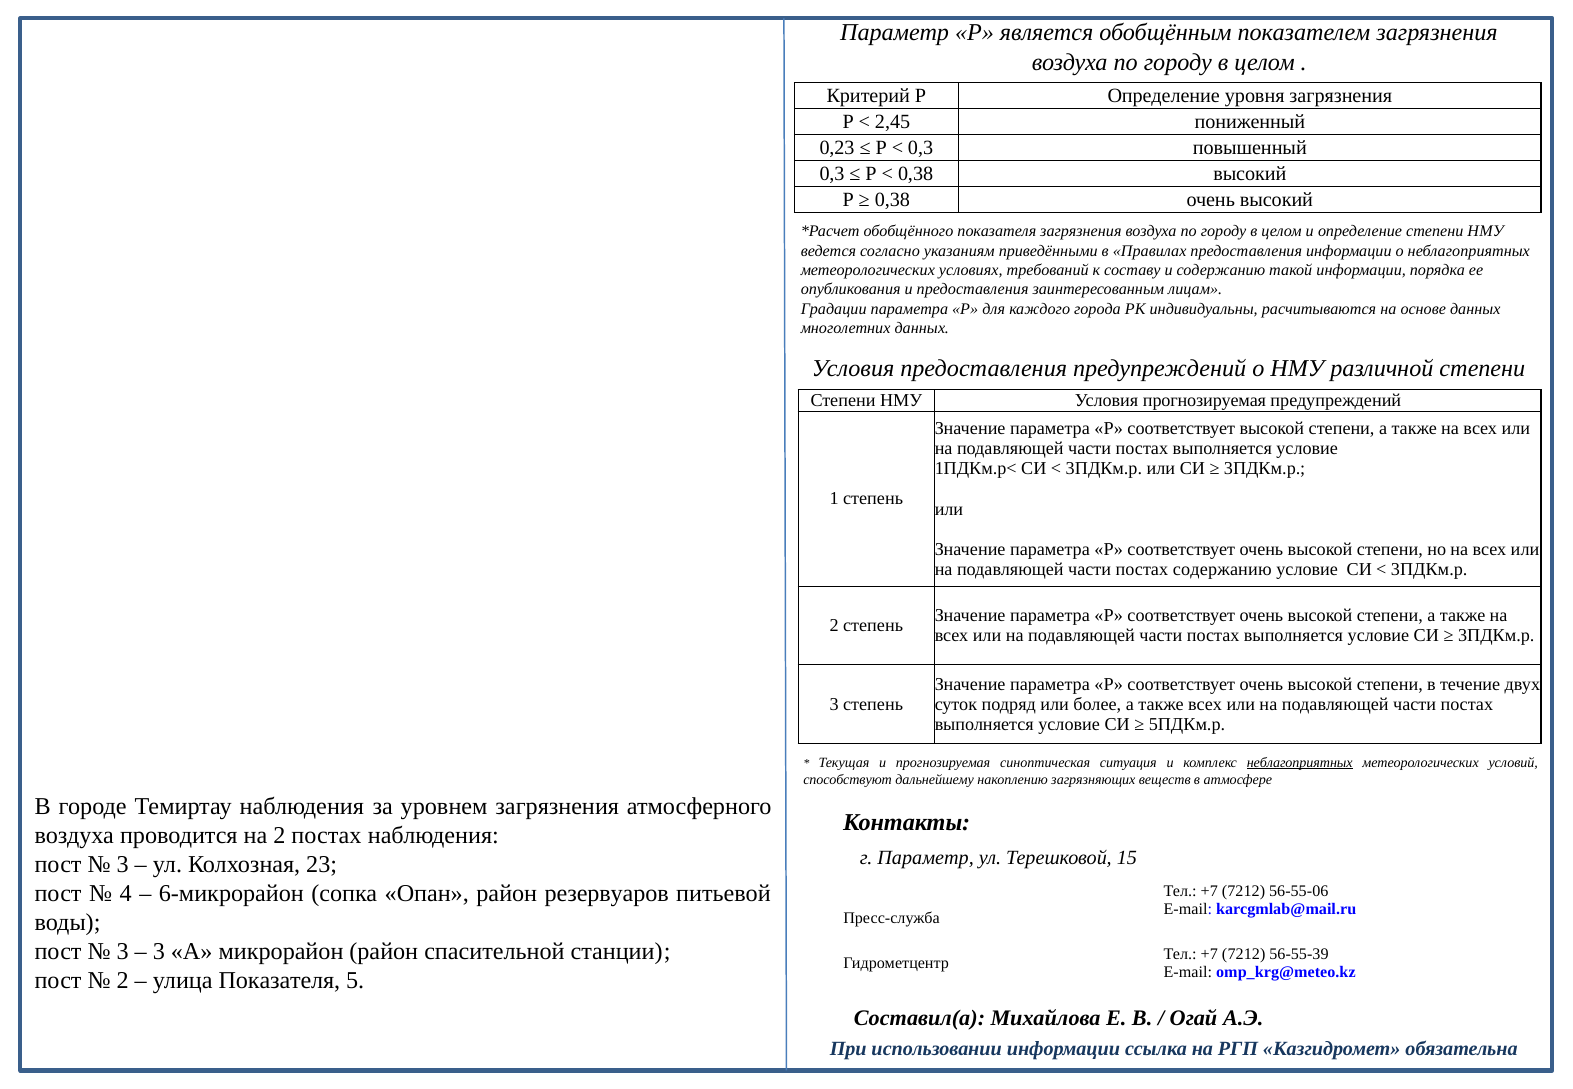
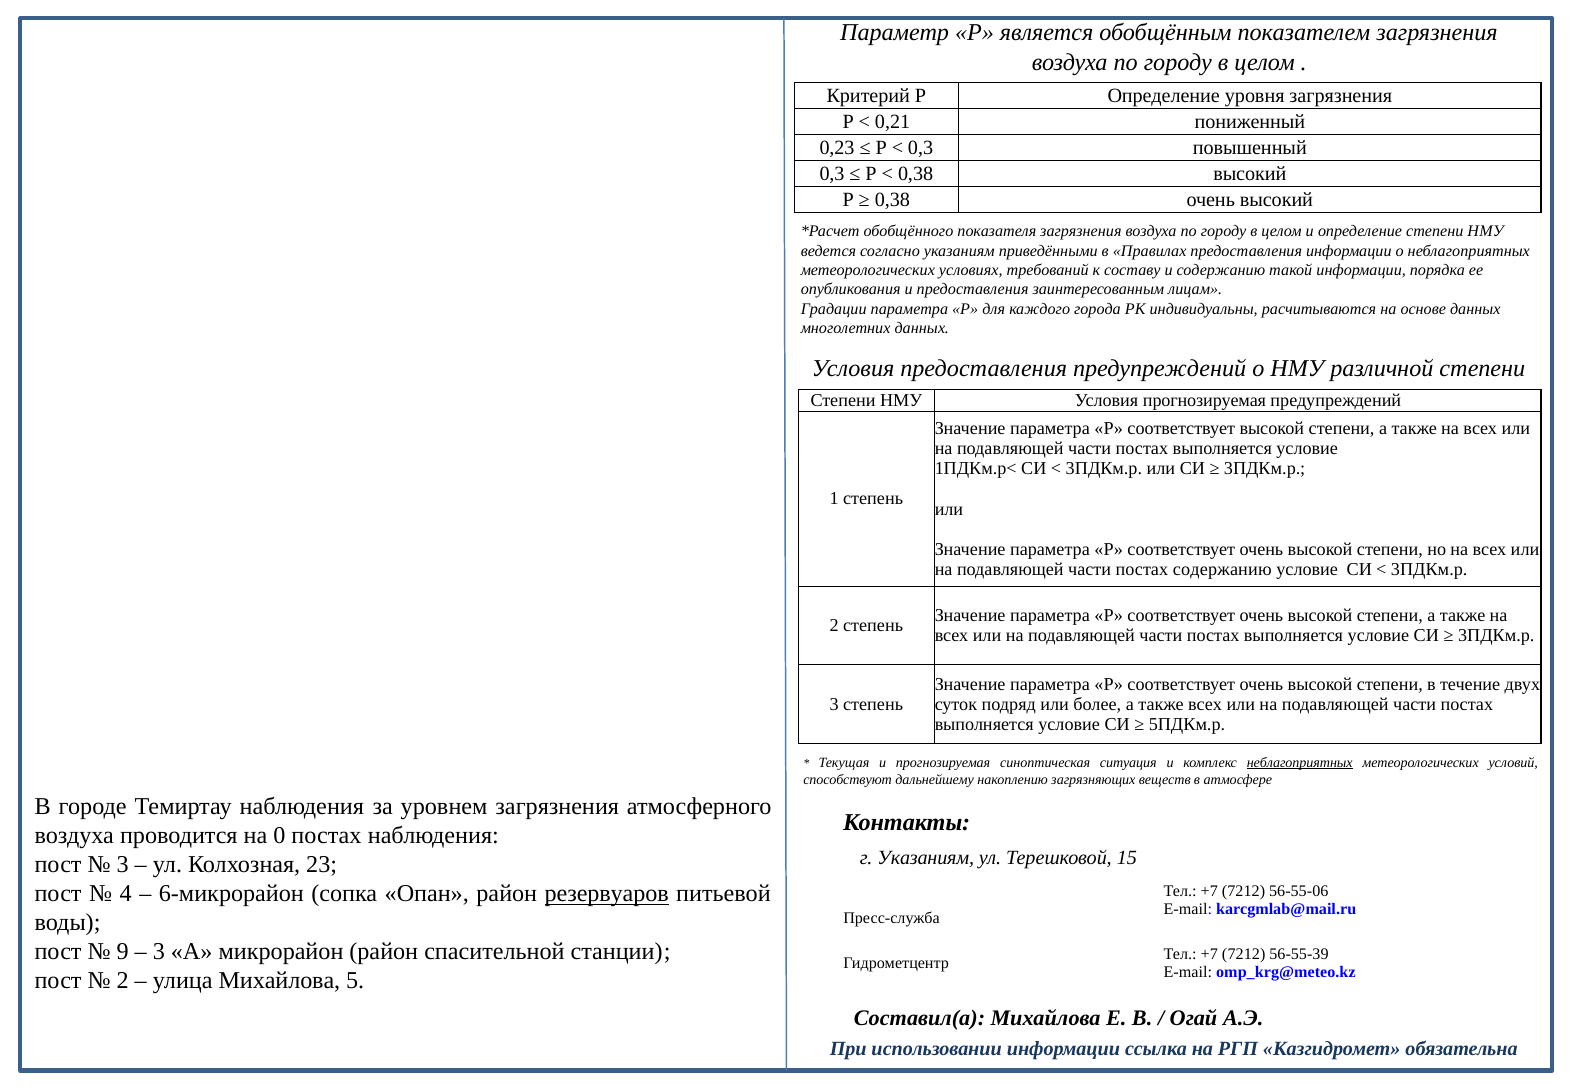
2,45: 2,45 -> 0,21
на 2: 2 -> 0
г Параметр: Параметр -> Указаниям
резервуаров underline: none -> present
3 at (123, 952): 3 -> 9
улица Показателя: Показателя -> Михайлова
